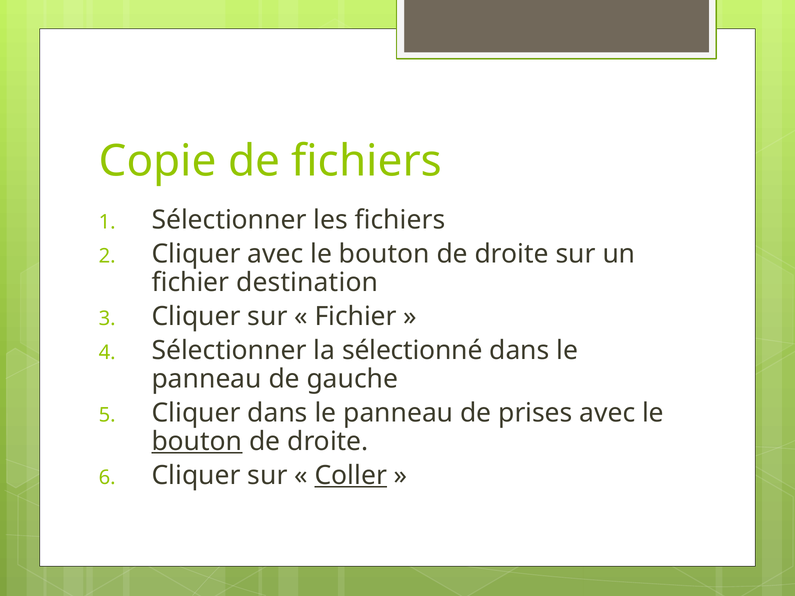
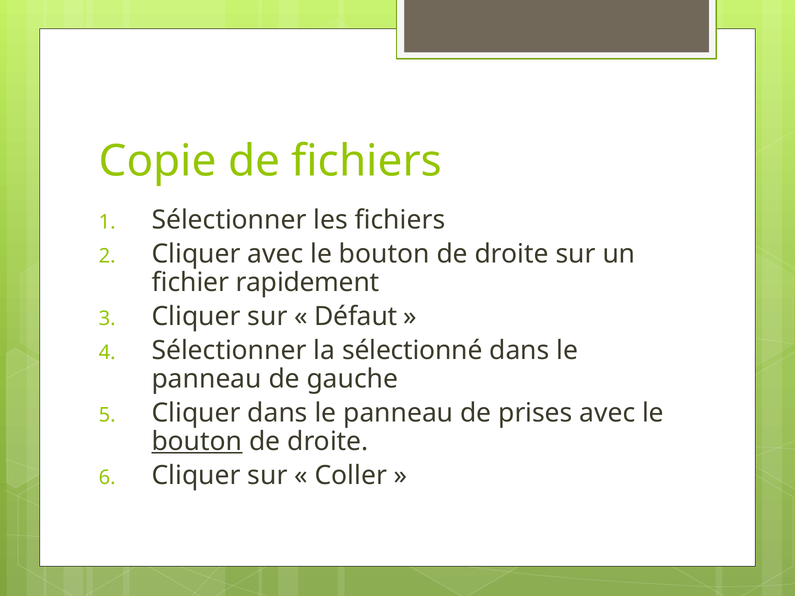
destination: destination -> rapidement
Fichier at (356, 317): Fichier -> Défaut
Coller underline: present -> none
